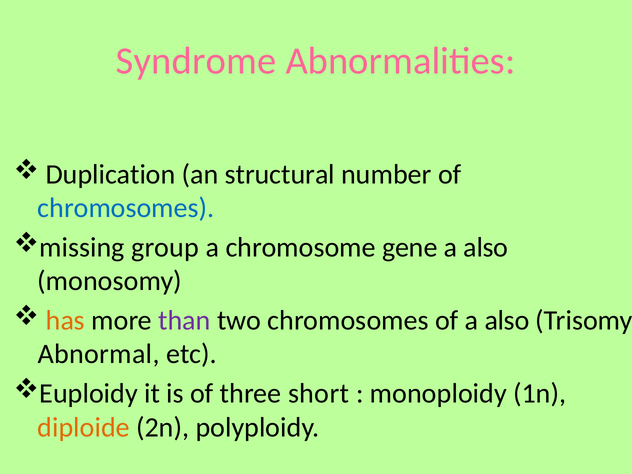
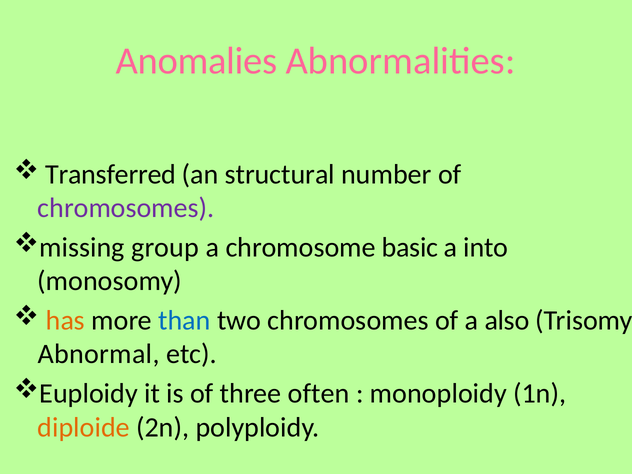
Syndrome: Syndrome -> Anomalies
Duplication: Duplication -> Transferred
chromosomes at (126, 208) colour: blue -> purple
gene: gene -> basic
also at (486, 247): also -> into
than colour: purple -> blue
short: short -> often
